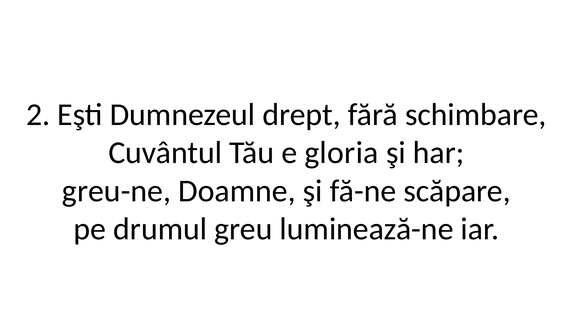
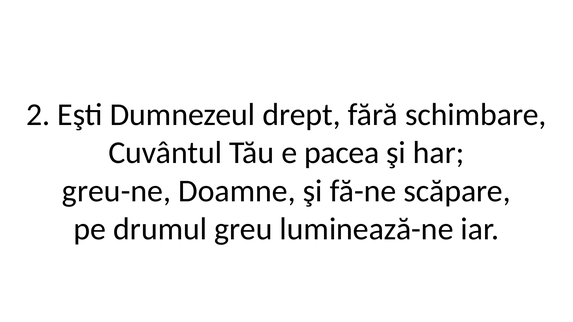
gloria: gloria -> pacea
